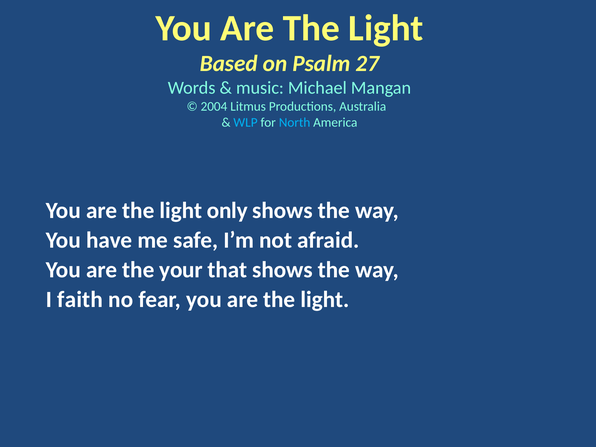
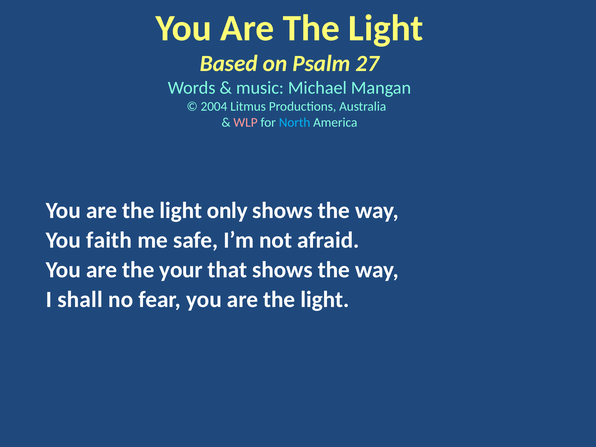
WLP colour: light blue -> pink
have: have -> faith
faith: faith -> shall
